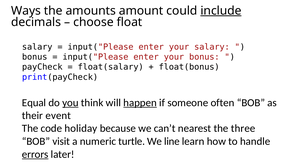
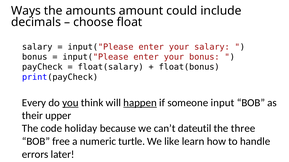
include underline: present -> none
Equal: Equal -> Every
often: often -> input
event: event -> upper
nearest: nearest -> dateutil
visit: visit -> free
line: line -> like
errors underline: present -> none
